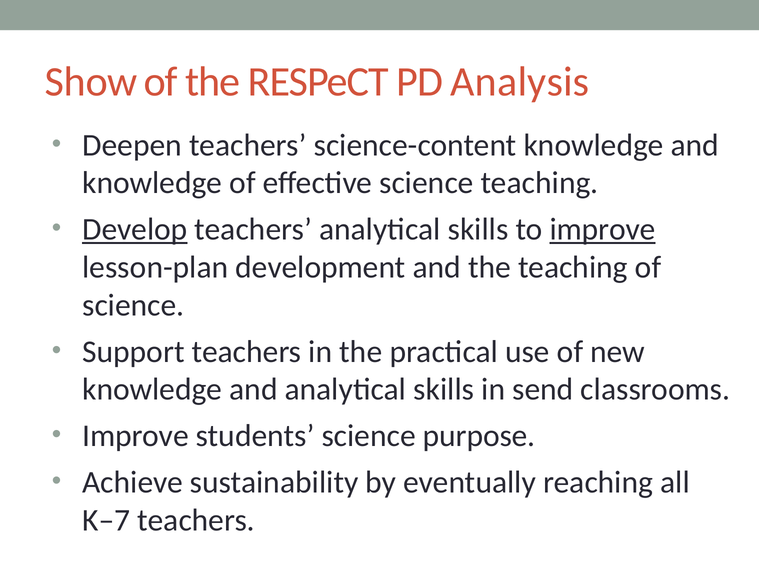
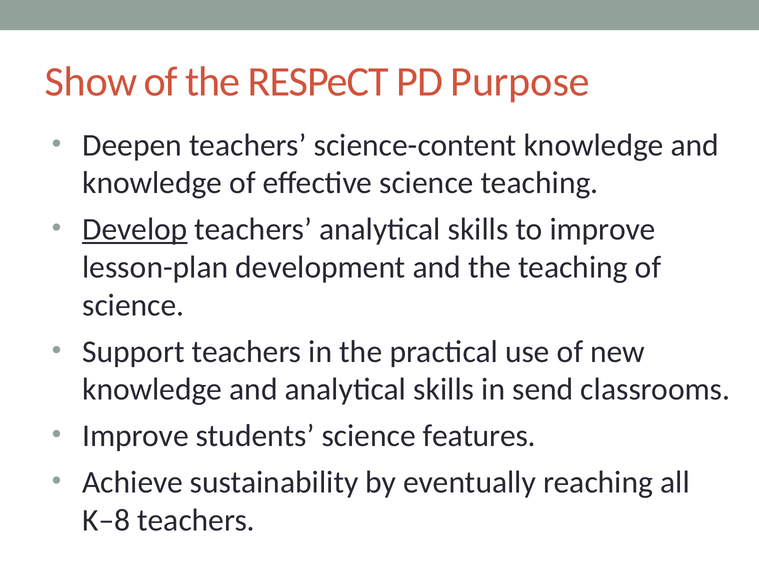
Analysis: Analysis -> Purpose
improve at (603, 229) underline: present -> none
purpose: purpose -> features
K–7: K–7 -> K–8
